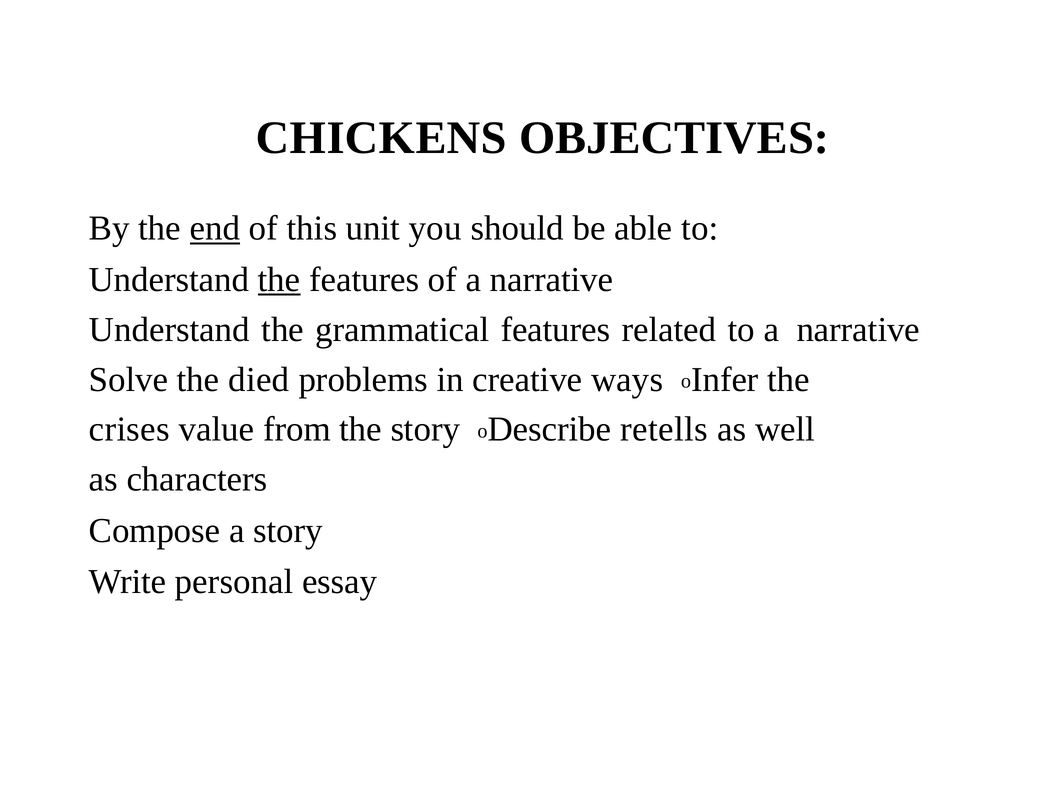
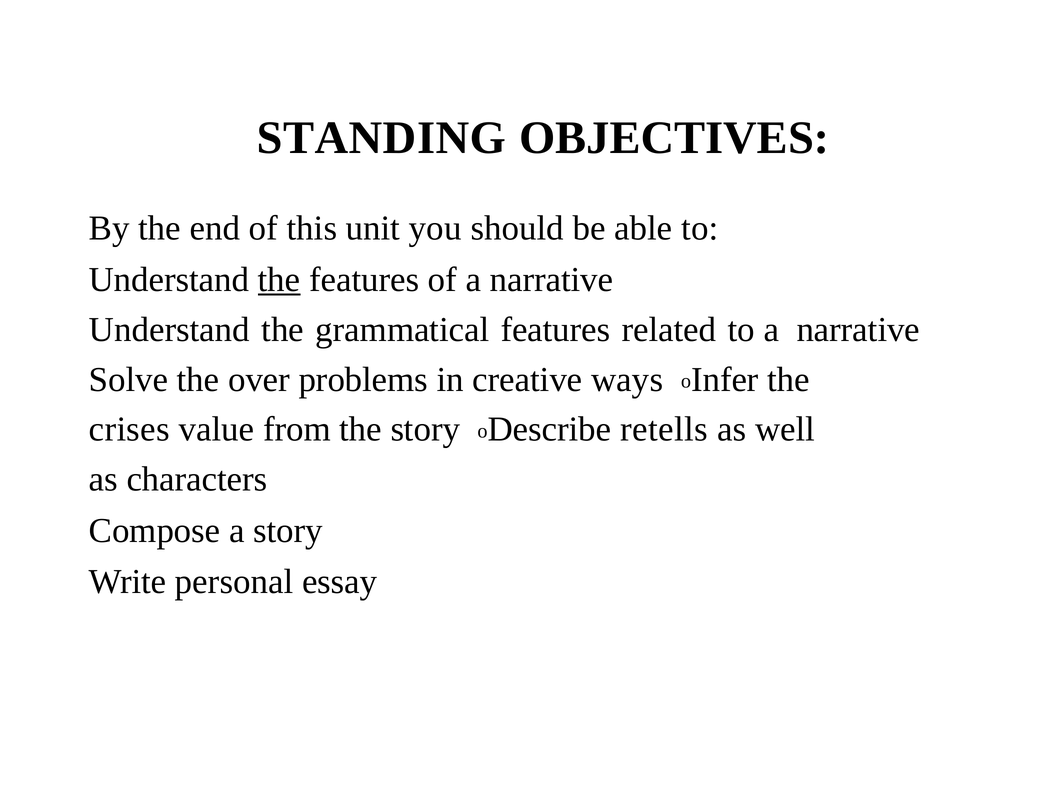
CHICKENS: CHICKENS -> STANDING
end underline: present -> none
died: died -> over
